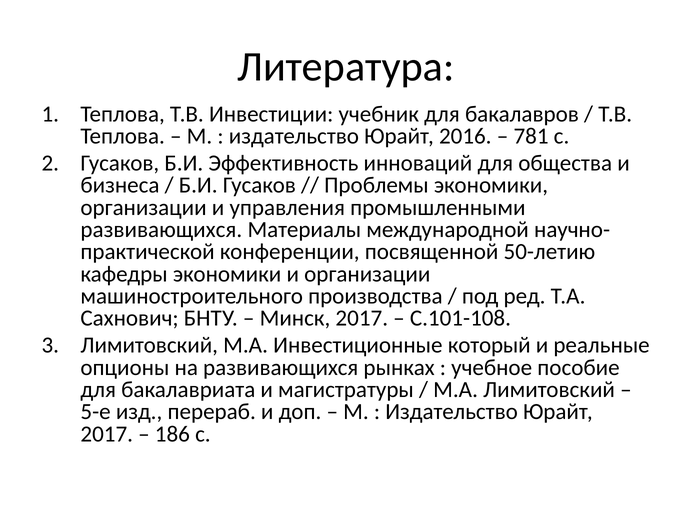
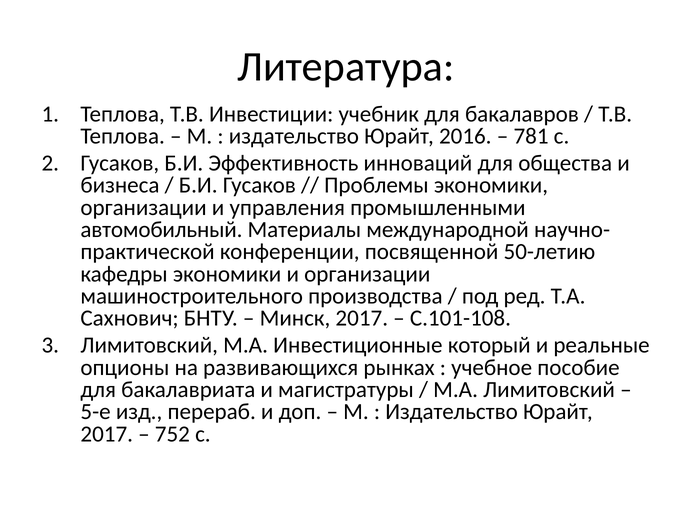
развивающихся at (161, 230): развивающихся -> автомобильный
186: 186 -> 752
